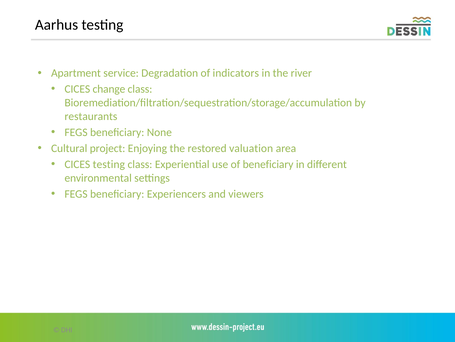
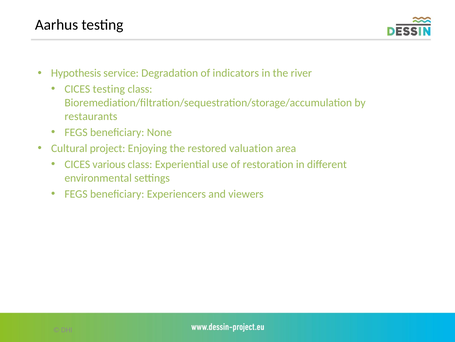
Apartment: Apartment -> Hypothesis
CICES change: change -> testing
CICES testing: testing -> various
of beneficiary: beneficiary -> restoration
